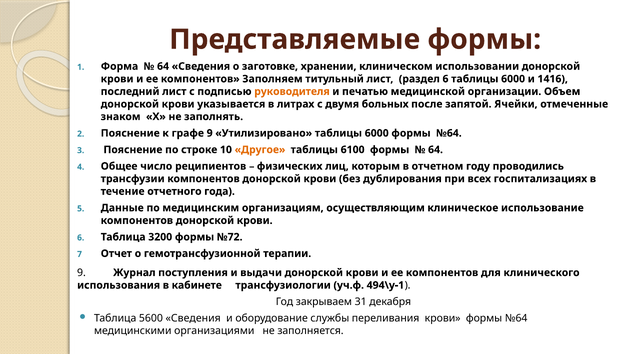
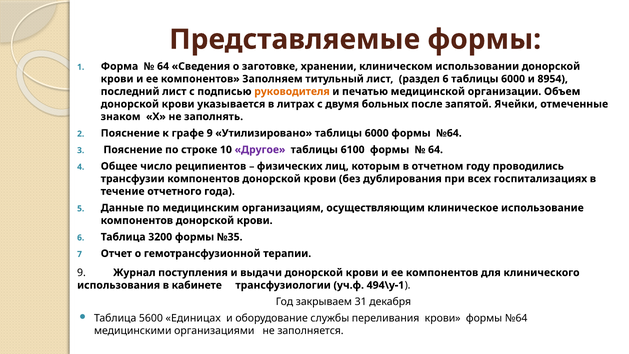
1416: 1416 -> 8954
Другое colour: orange -> purple
№72: №72 -> №35
5600 Сведения: Сведения -> Единицах
